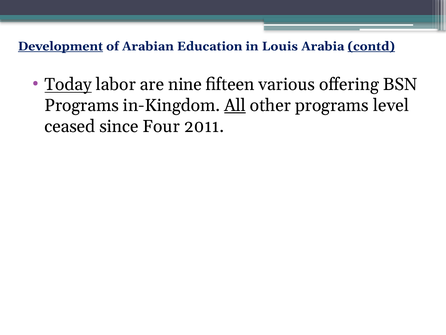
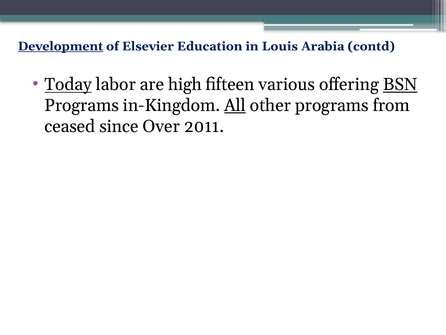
Arabian: Arabian -> Elsevier
contd underline: present -> none
nine: nine -> high
BSN underline: none -> present
level: level -> from
Four: Four -> Over
